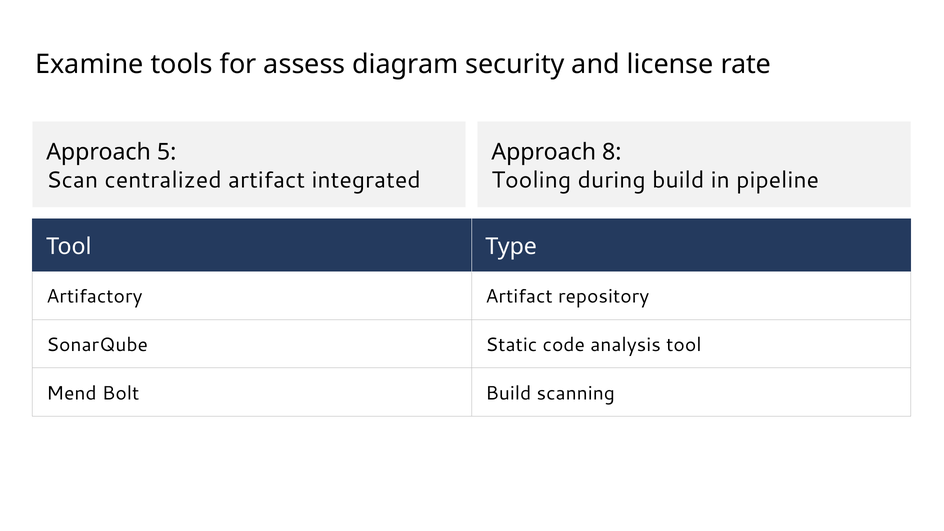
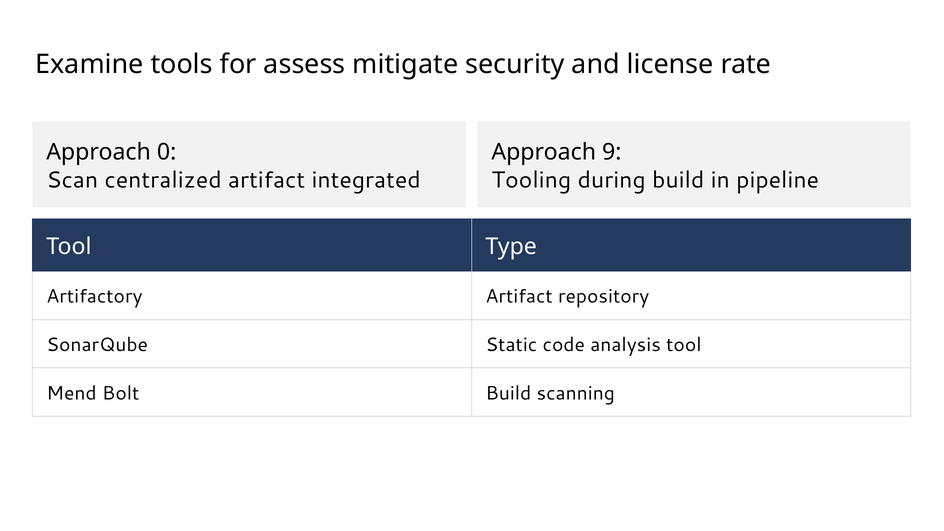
diagram: diagram -> mitigate
5: 5 -> 0
8: 8 -> 9
